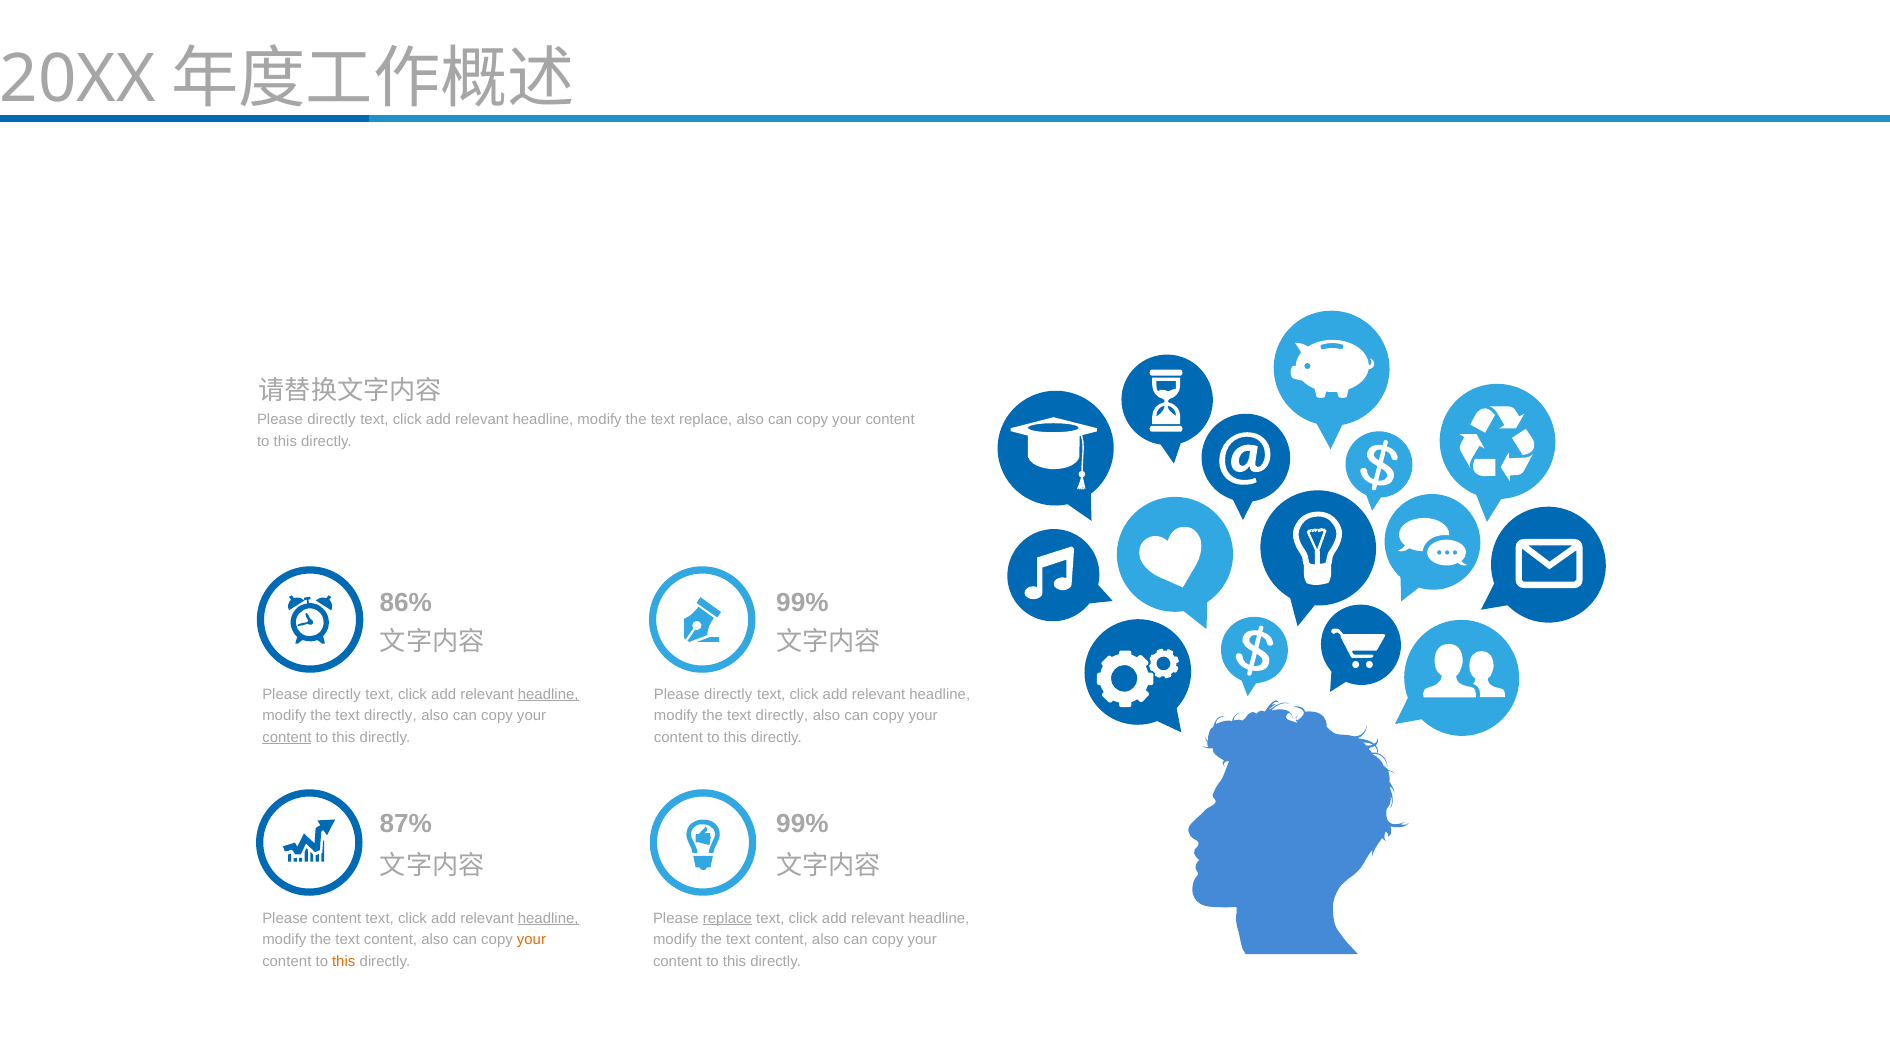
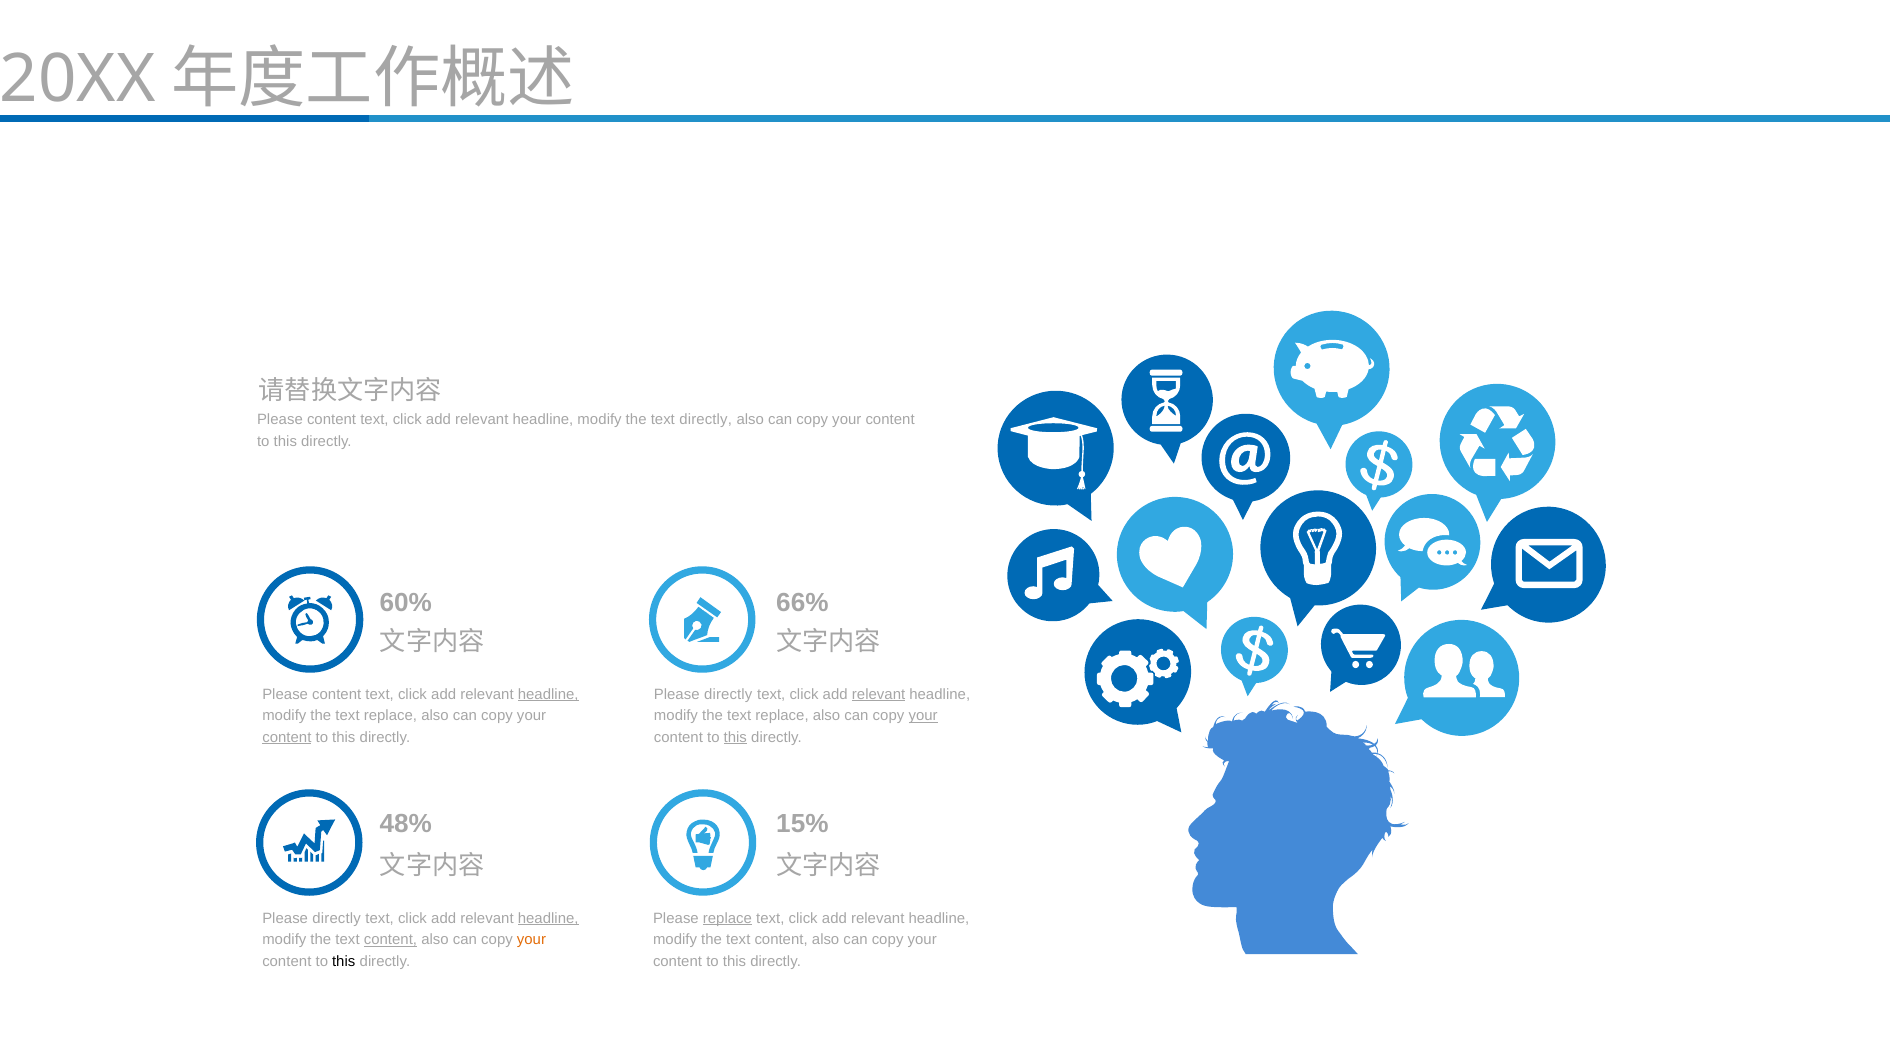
directly at (331, 420): directly -> content
text replace: replace -> directly
86%: 86% -> 60%
99% at (802, 602): 99% -> 66%
directly at (337, 695): directly -> content
relevant at (879, 695) underline: none -> present
directly at (390, 716): directly -> replace
directly at (782, 716): directly -> replace
your at (923, 716) underline: none -> present
this at (735, 737) underline: none -> present
87%: 87% -> 48%
99% at (802, 824): 99% -> 15%
content at (337, 918): content -> directly
content at (390, 940) underline: none -> present
this at (344, 961) colour: orange -> black
